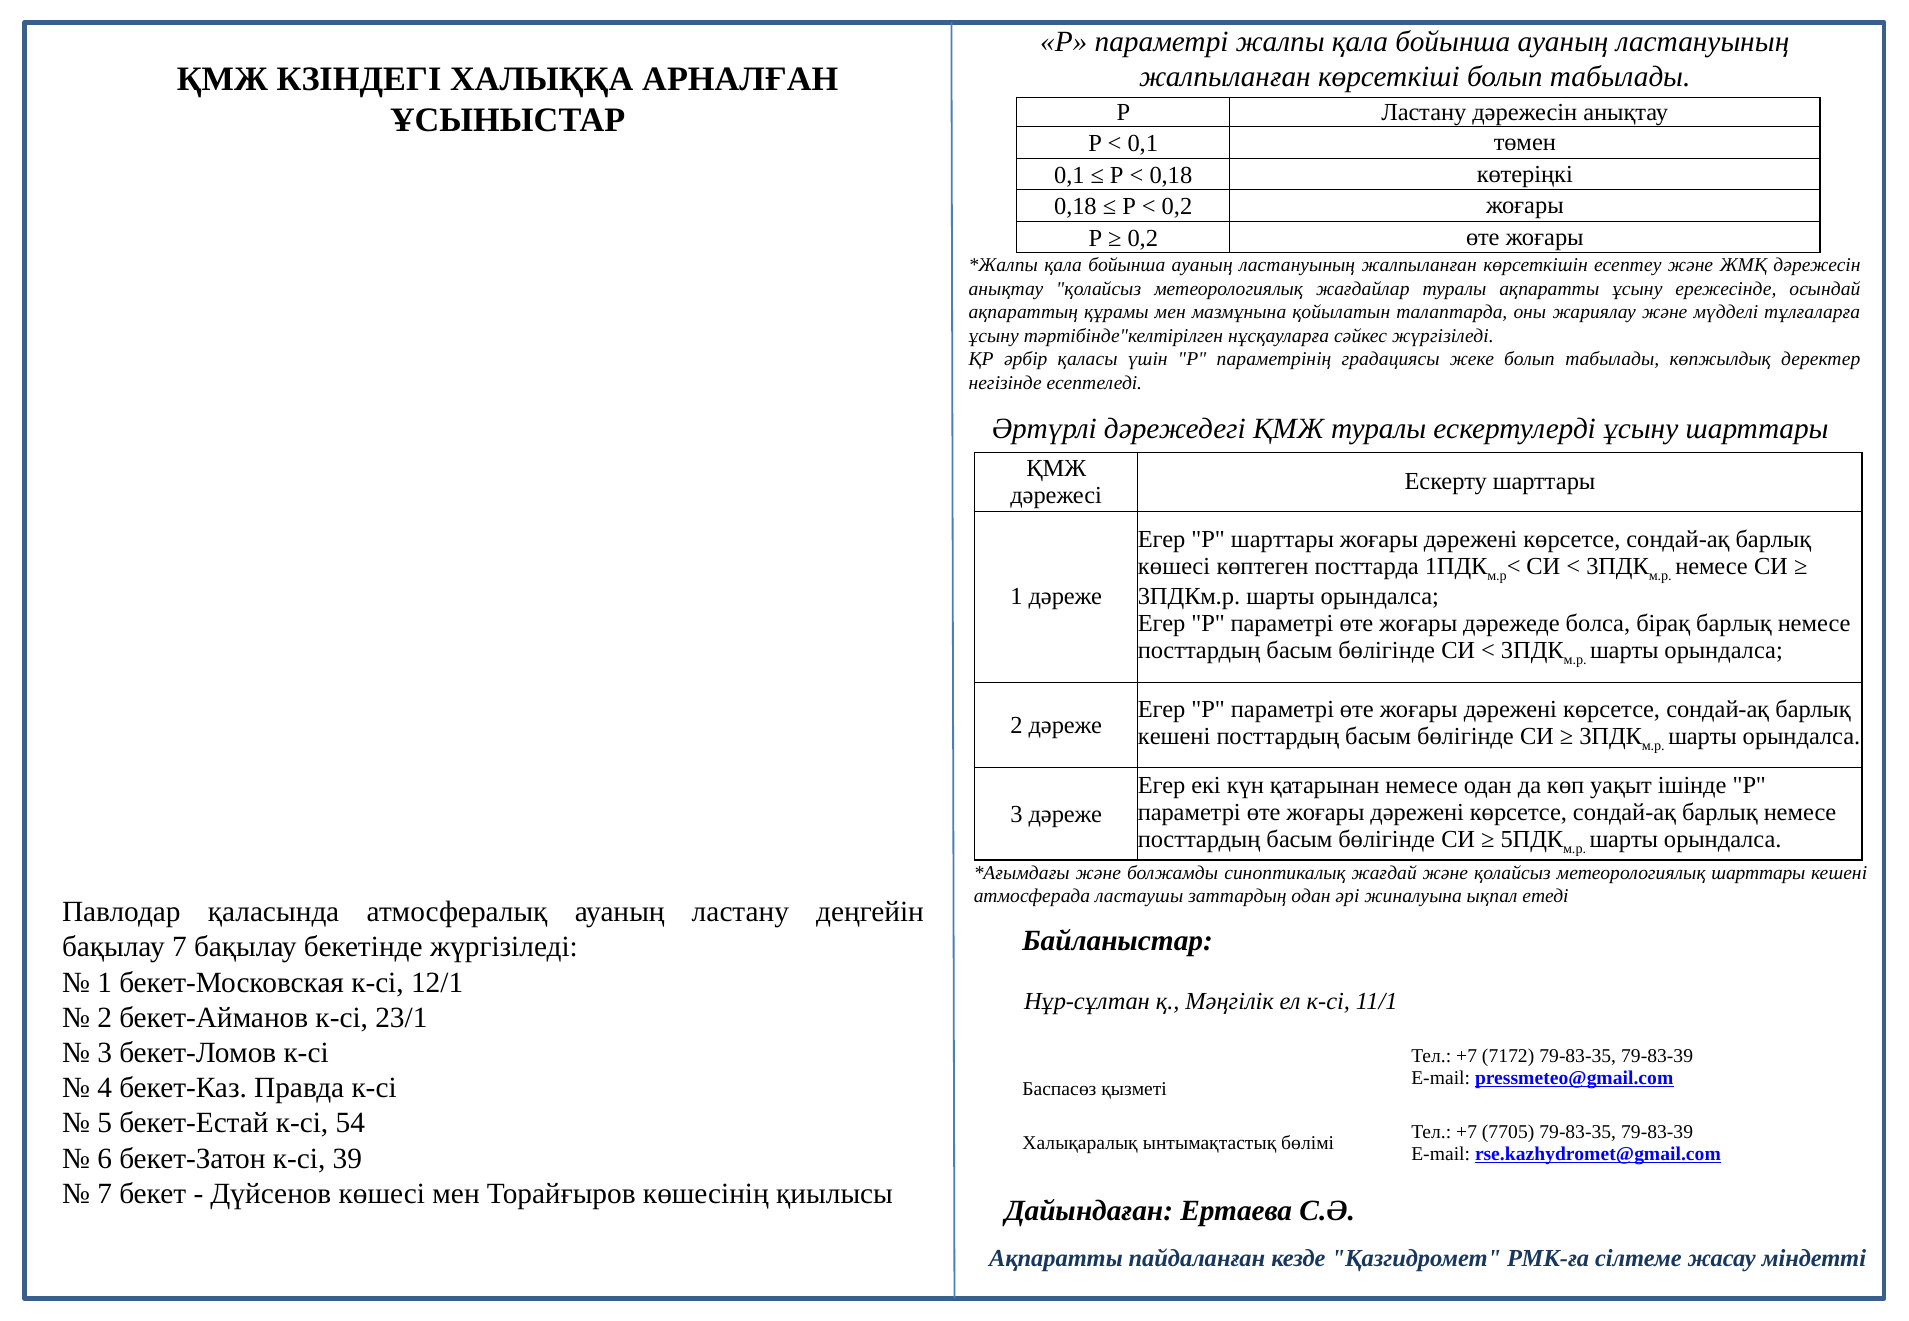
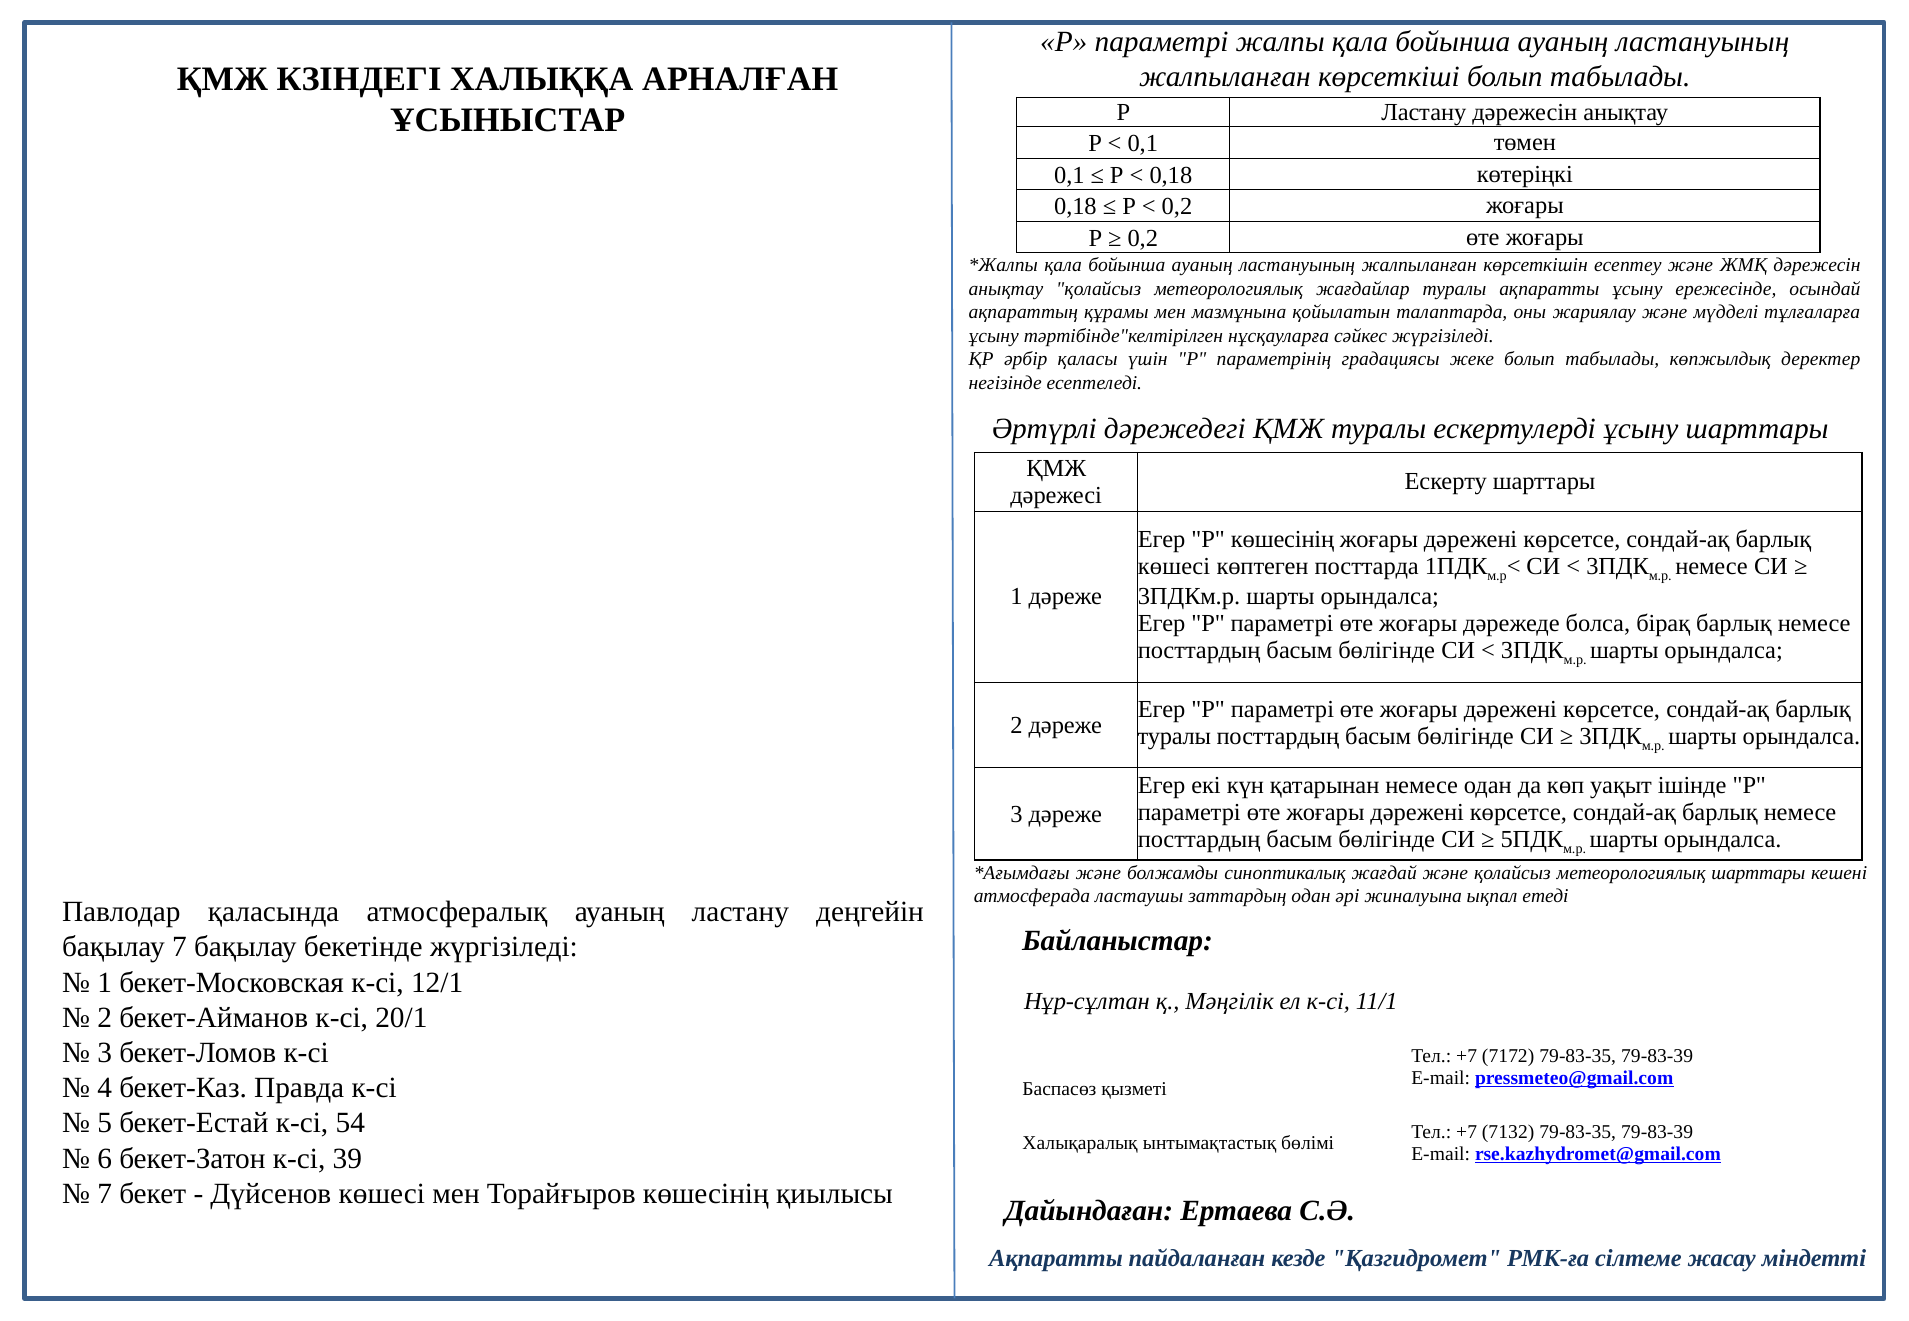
Р шарттары: шарттары -> көшесінің
кешені at (1174, 737): кешені -> туралы
23/1: 23/1 -> 20/1
7705: 7705 -> 7132
